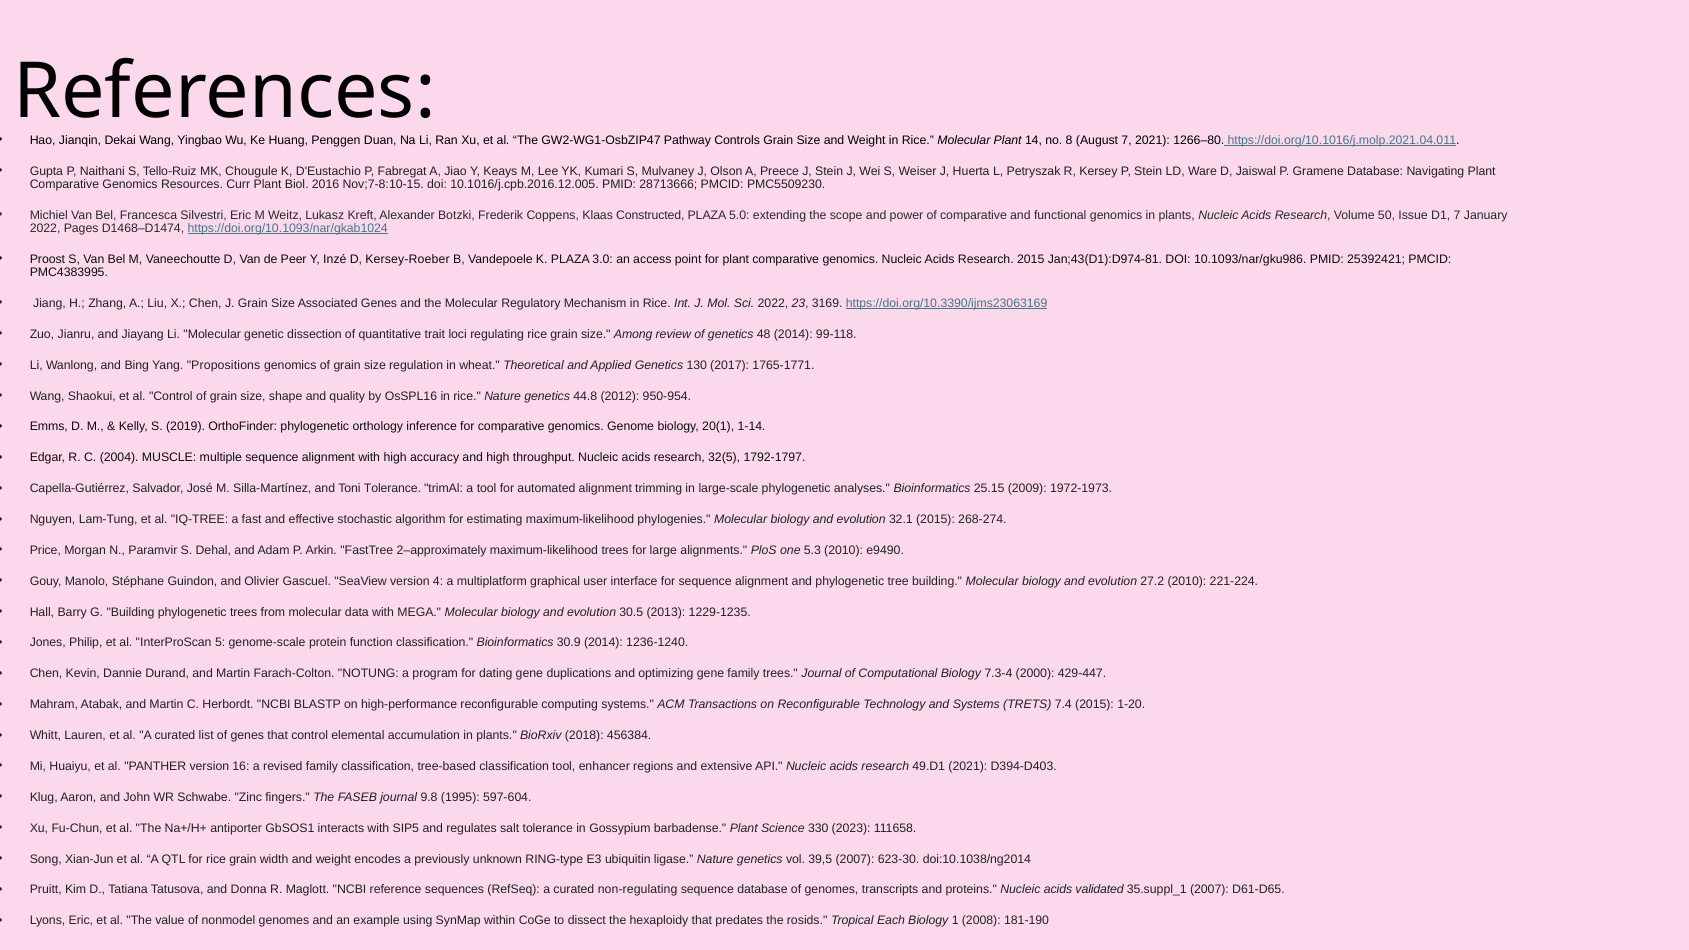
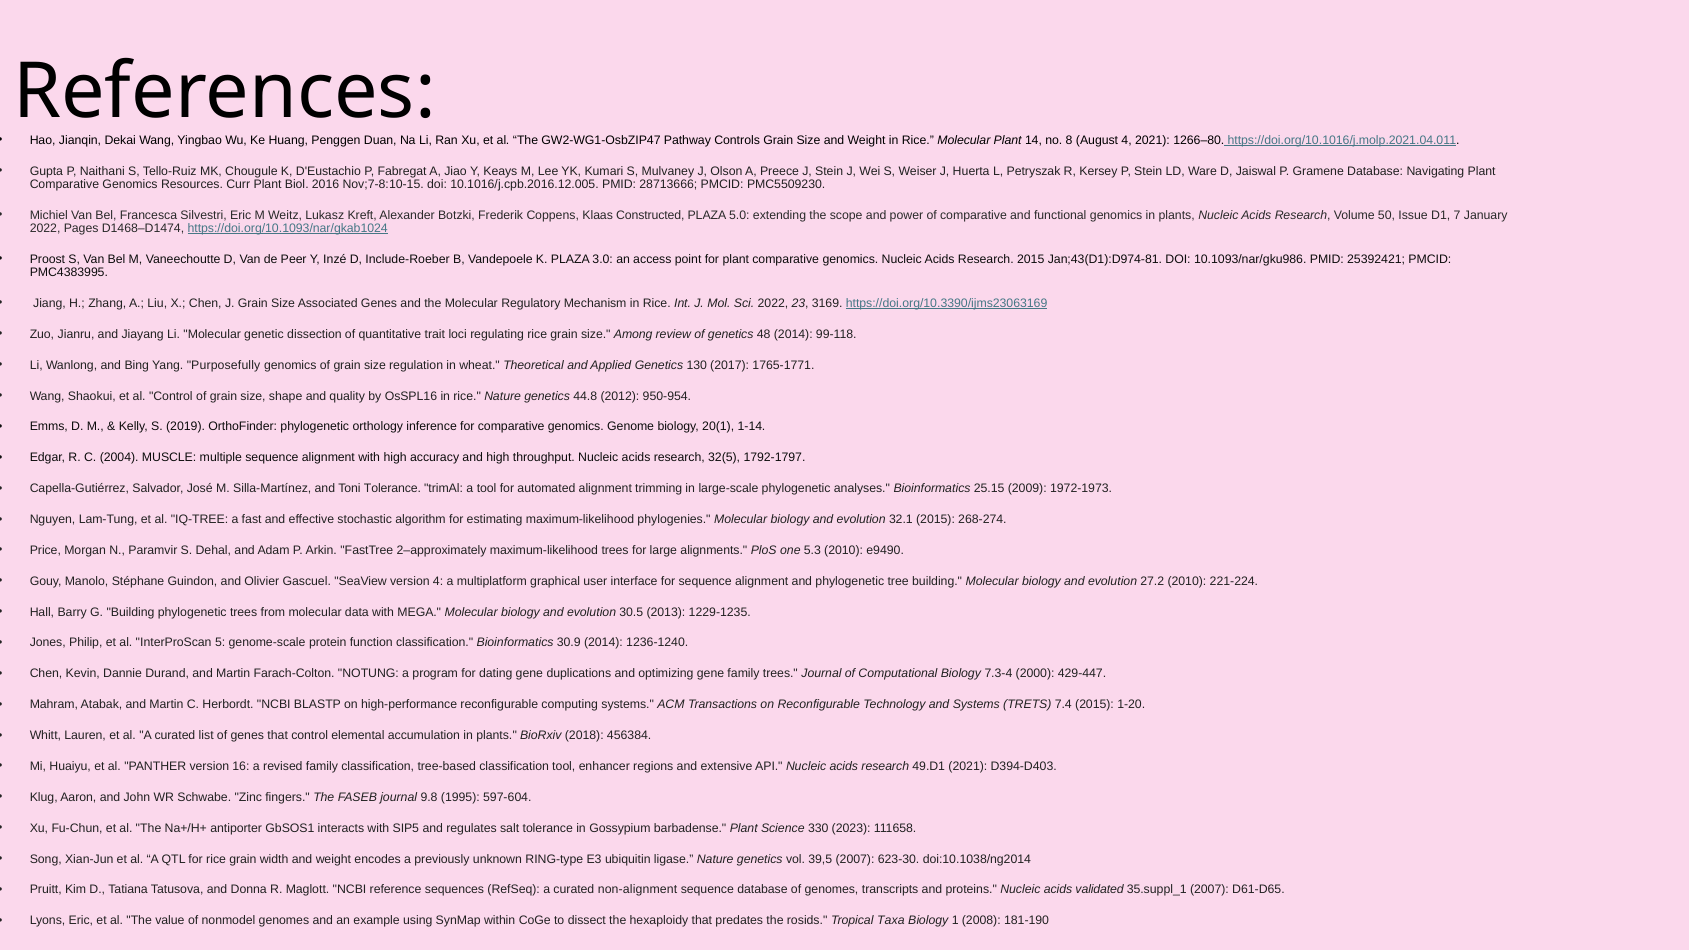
August 7: 7 -> 4
Kersey-Roeber: Kersey-Roeber -> Include-Roeber
Propositions: Propositions -> Purposefully
non-regulating: non-regulating -> non-alignment
Each: Each -> Taxa
